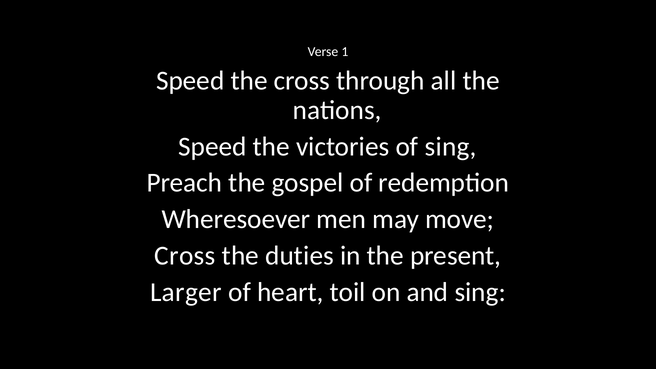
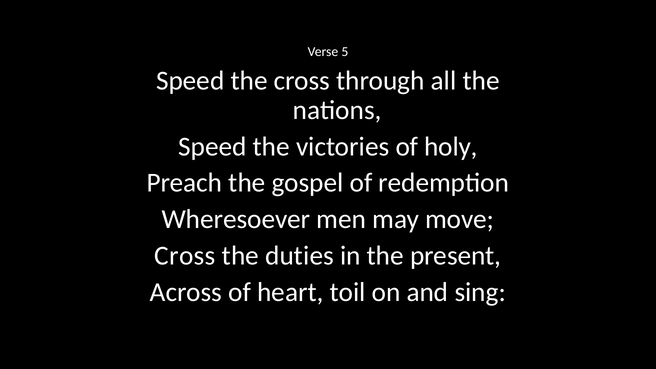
1: 1 -> 5
of sing: sing -> holy
Larger: Larger -> Across
